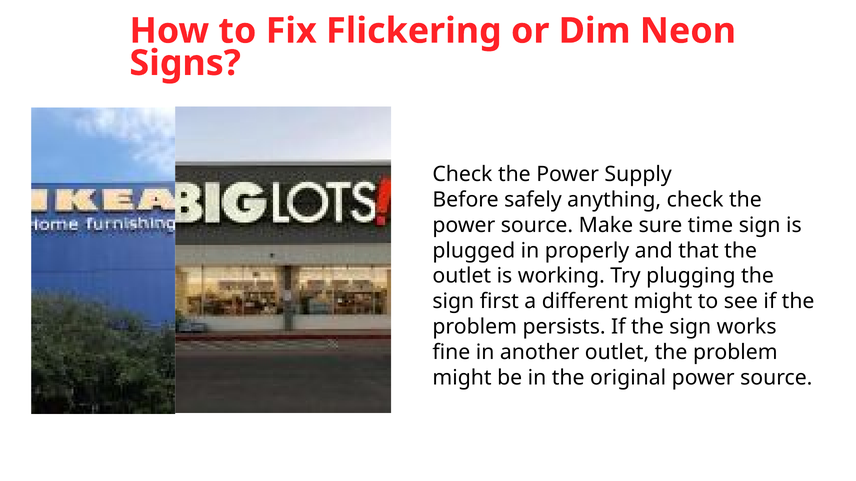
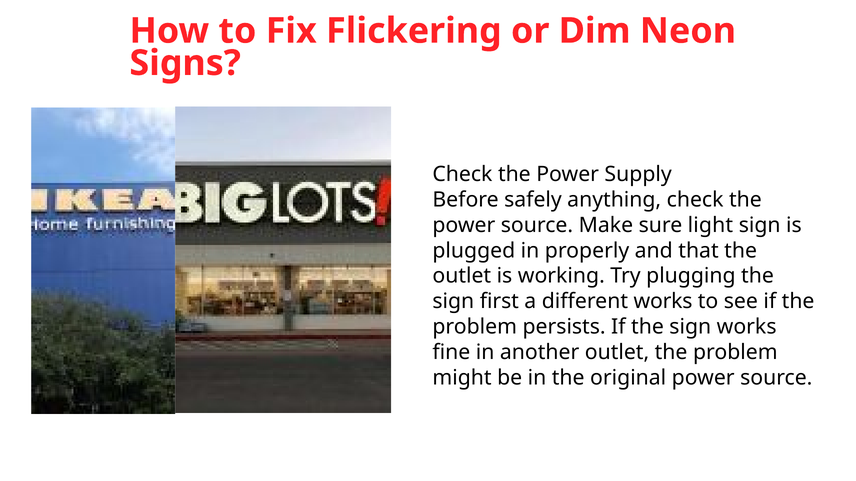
time: time -> light
different might: might -> works
